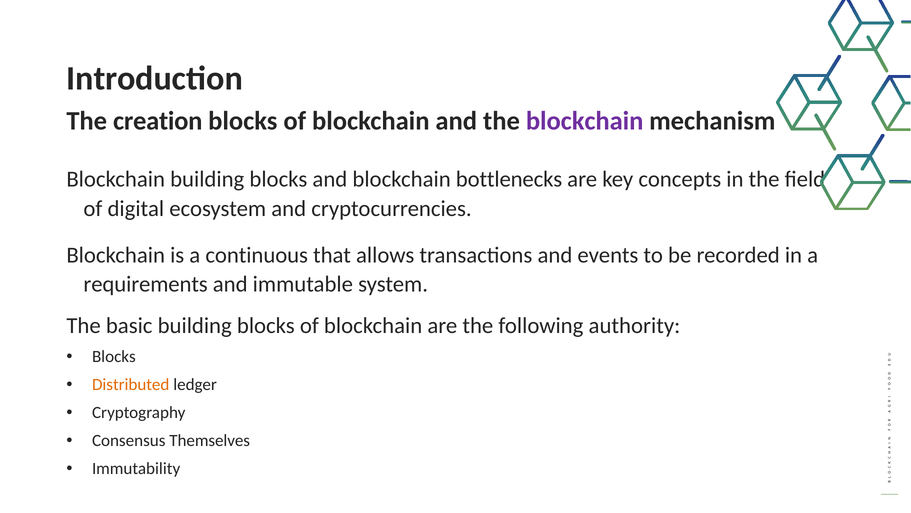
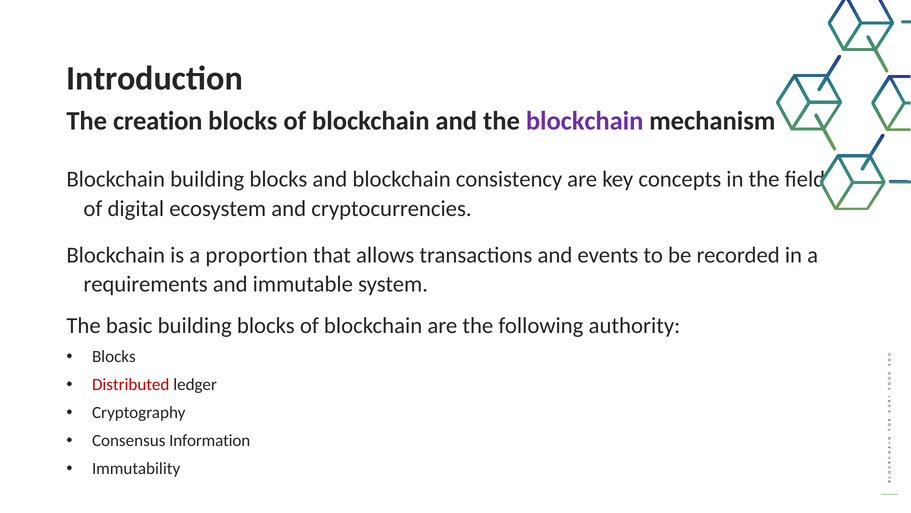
bottlenecks: bottlenecks -> consistency
continuous: continuous -> proportion
Distributed colour: orange -> red
Themselves: Themselves -> Information
